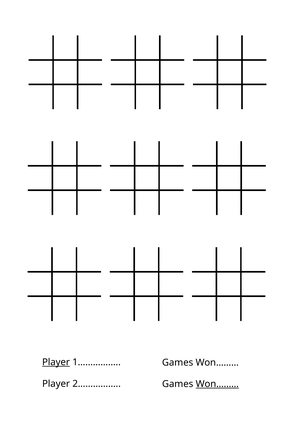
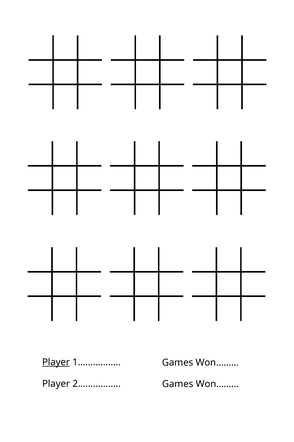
Won……… at (217, 383) underline: present -> none
